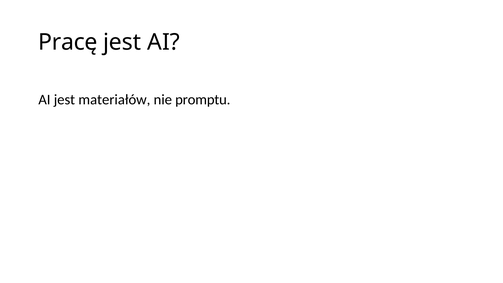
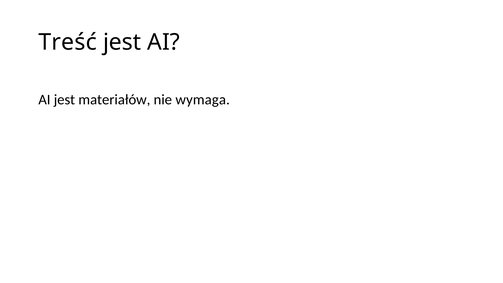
Pracę: Pracę -> Treść
promptu: promptu -> wymaga
